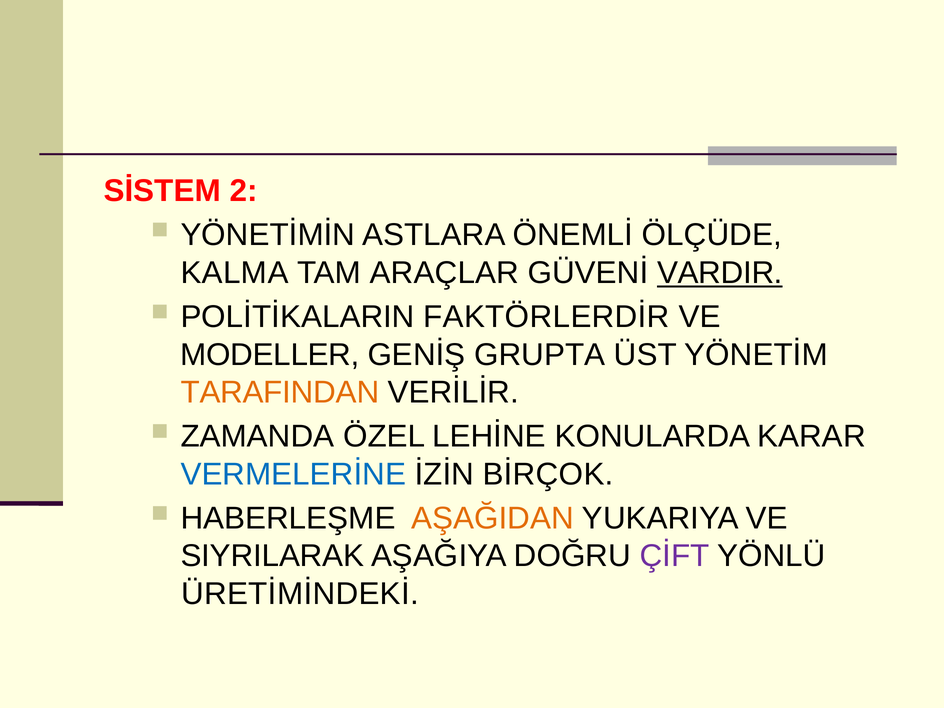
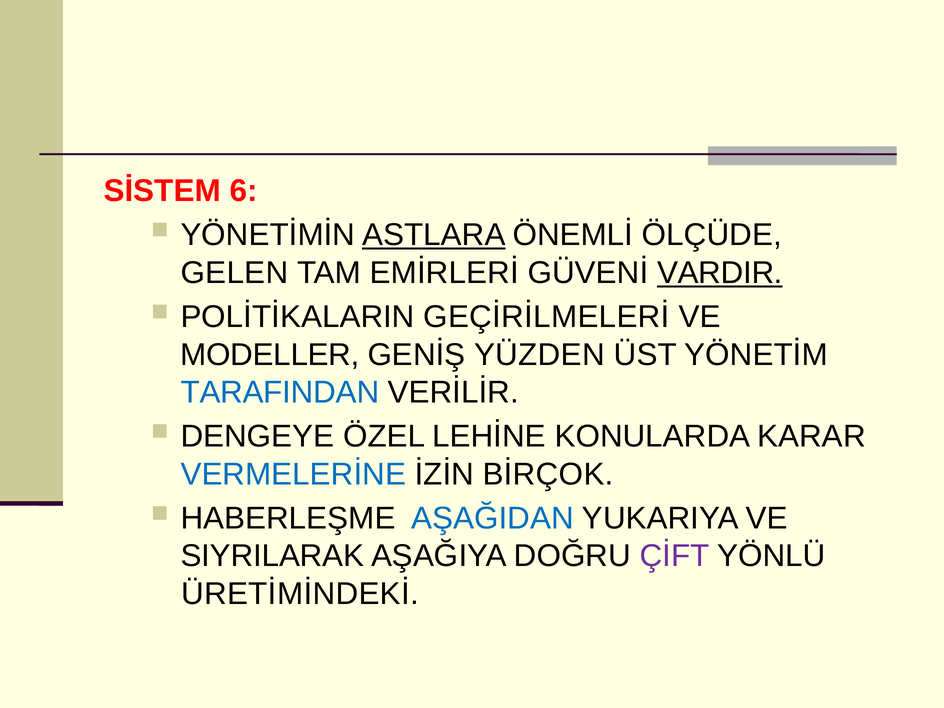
2: 2 -> 6
ASTLARA underline: none -> present
KALMA: KALMA -> GELEN
ARAÇLAR: ARAÇLAR -> EMİRLERİ
FAKTÖRLERDİR: FAKTÖRLERDİR -> GEÇİRİLMELERİ
GRUPTA: GRUPTA -> YÜZDEN
TARAFINDAN colour: orange -> blue
ZAMANDA: ZAMANDA -> DENGEYE
AŞAĞIDAN colour: orange -> blue
